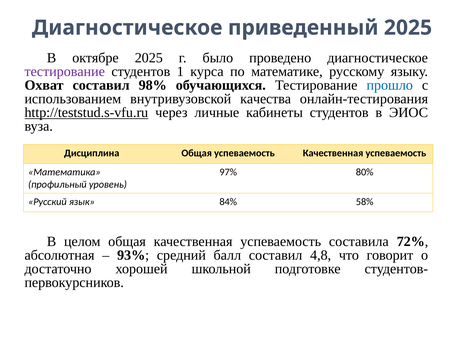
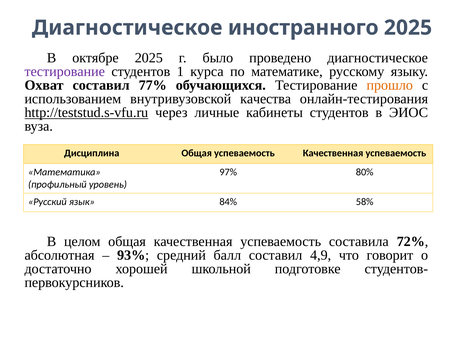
приведенный: приведенный -> иностранного
98%: 98% -> 77%
прошло colour: blue -> orange
4,8: 4,8 -> 4,9
